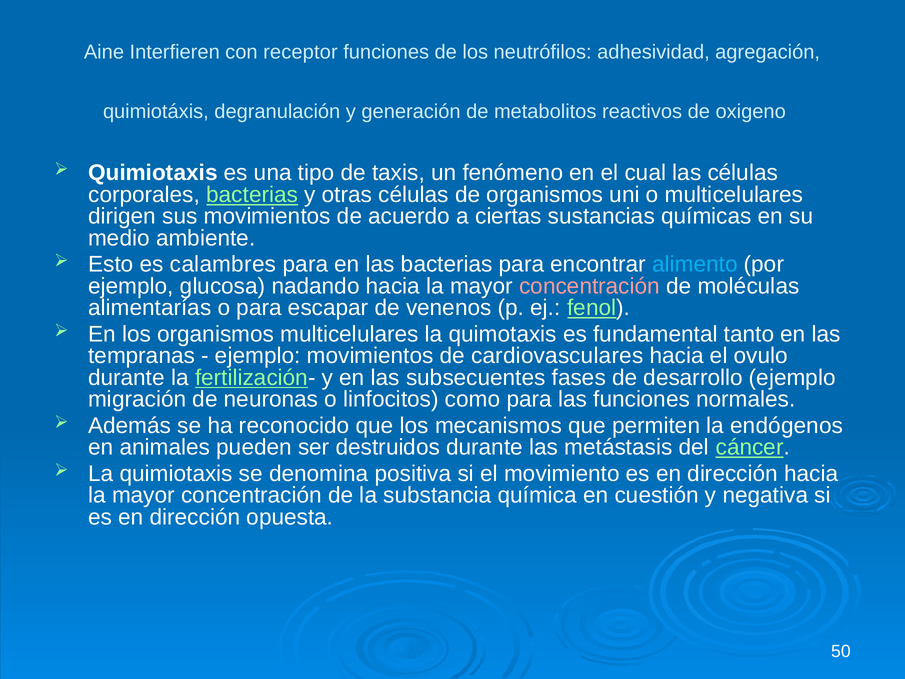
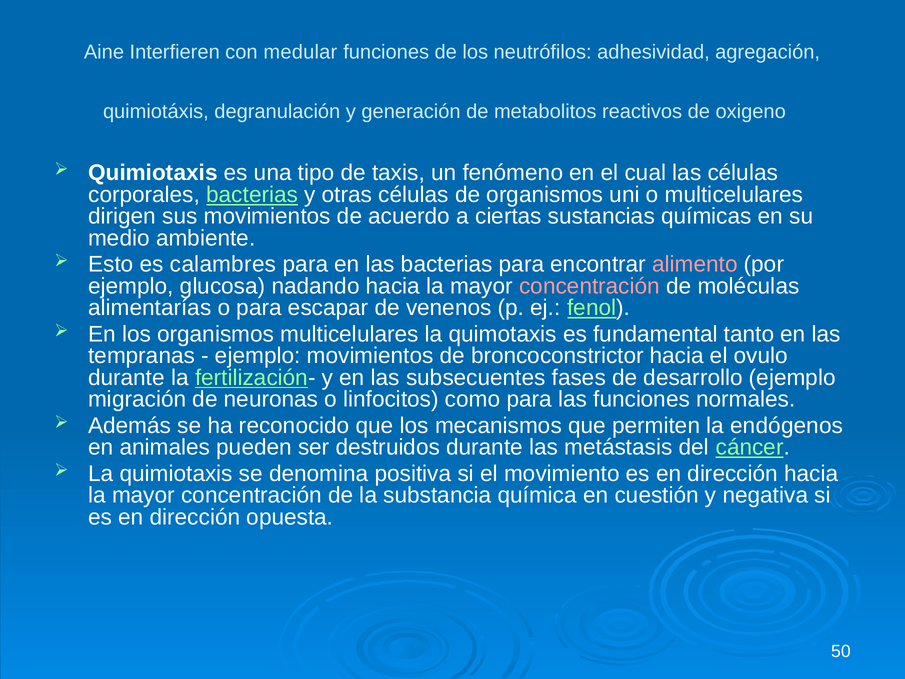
receptor: receptor -> medular
alimento colour: light blue -> pink
cardiovasculares: cardiovasculares -> broncoconstrictor
